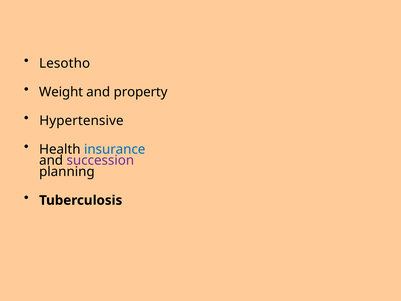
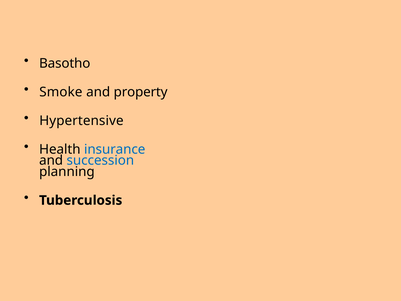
Lesotho: Lesotho -> Basotho
Weight: Weight -> Smoke
succession colour: purple -> blue
